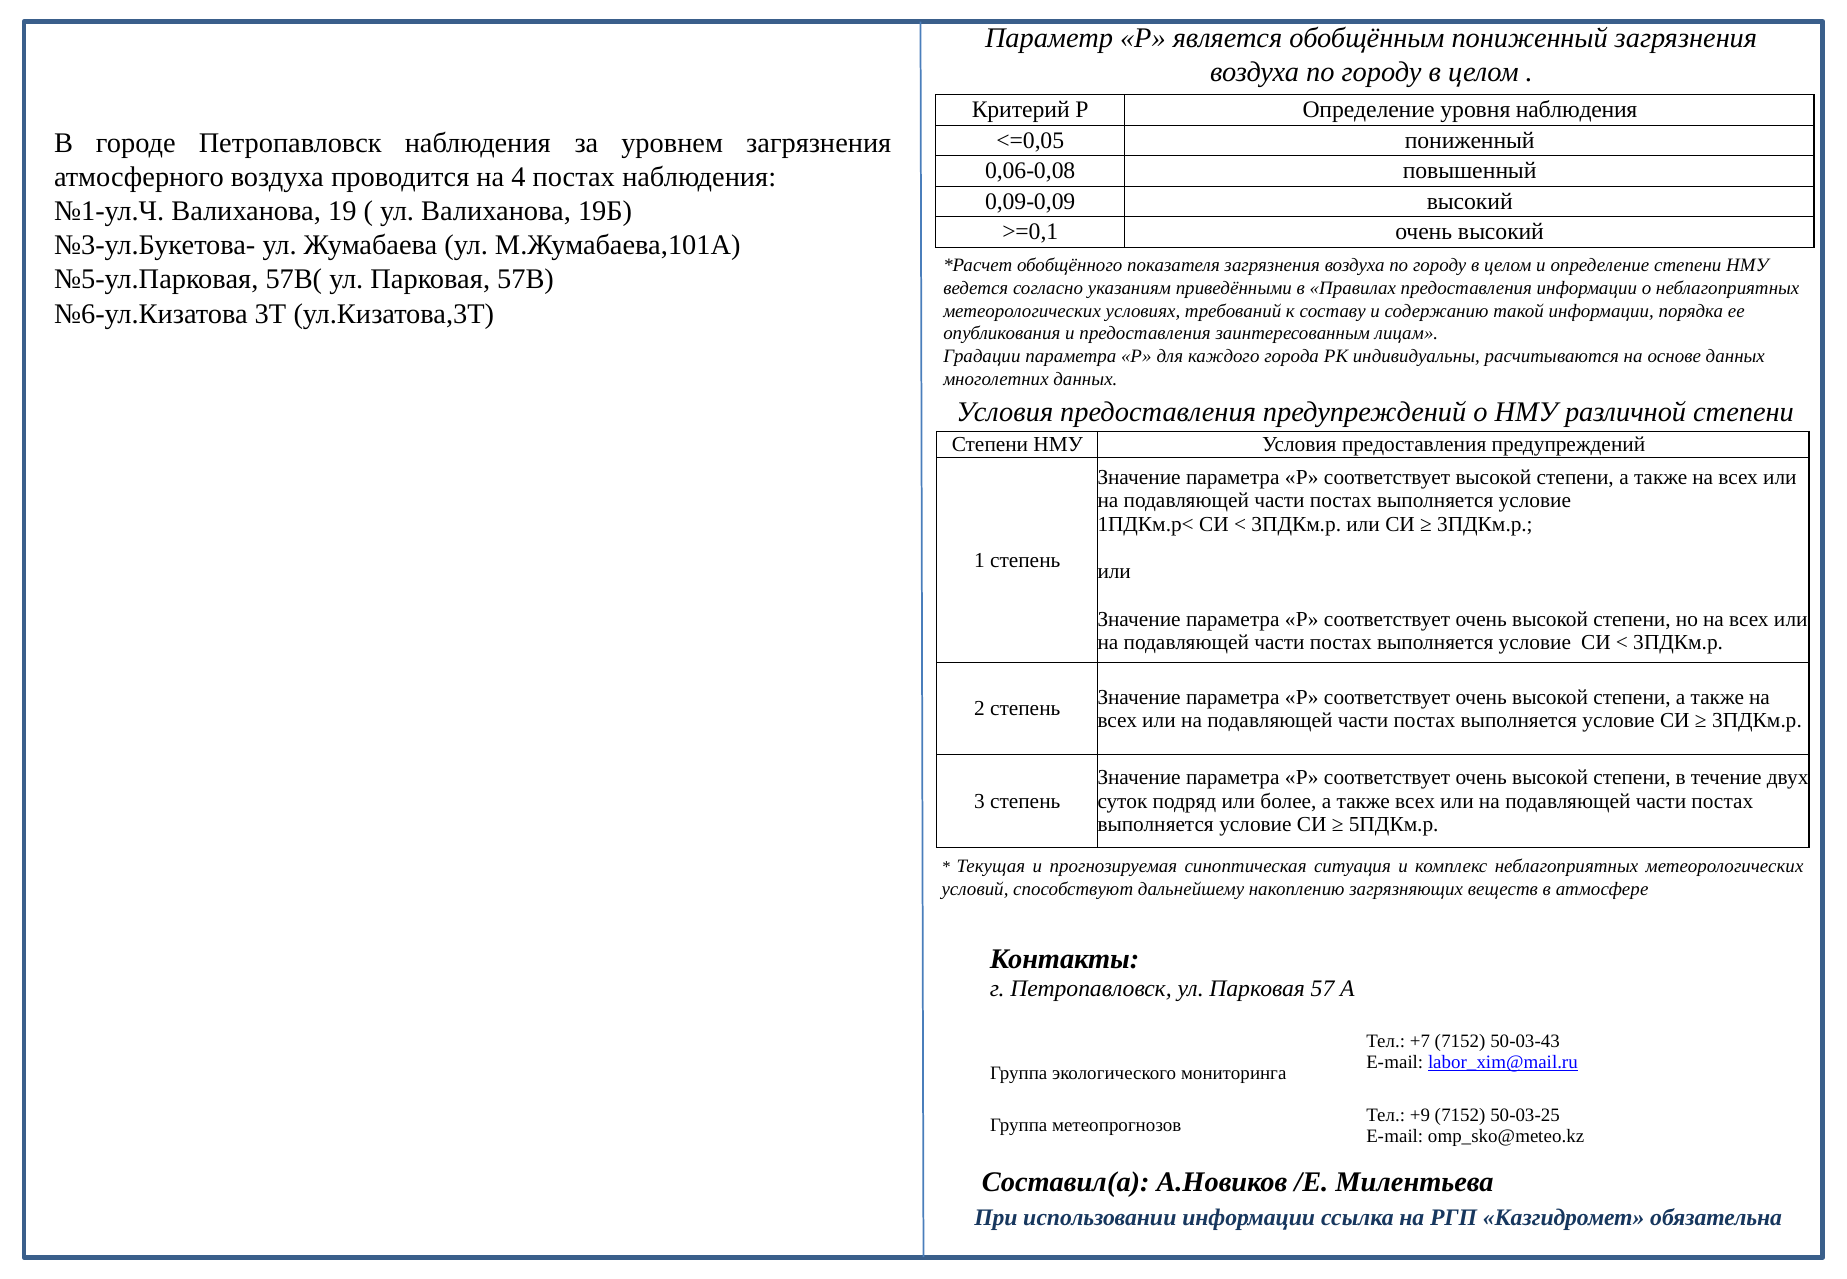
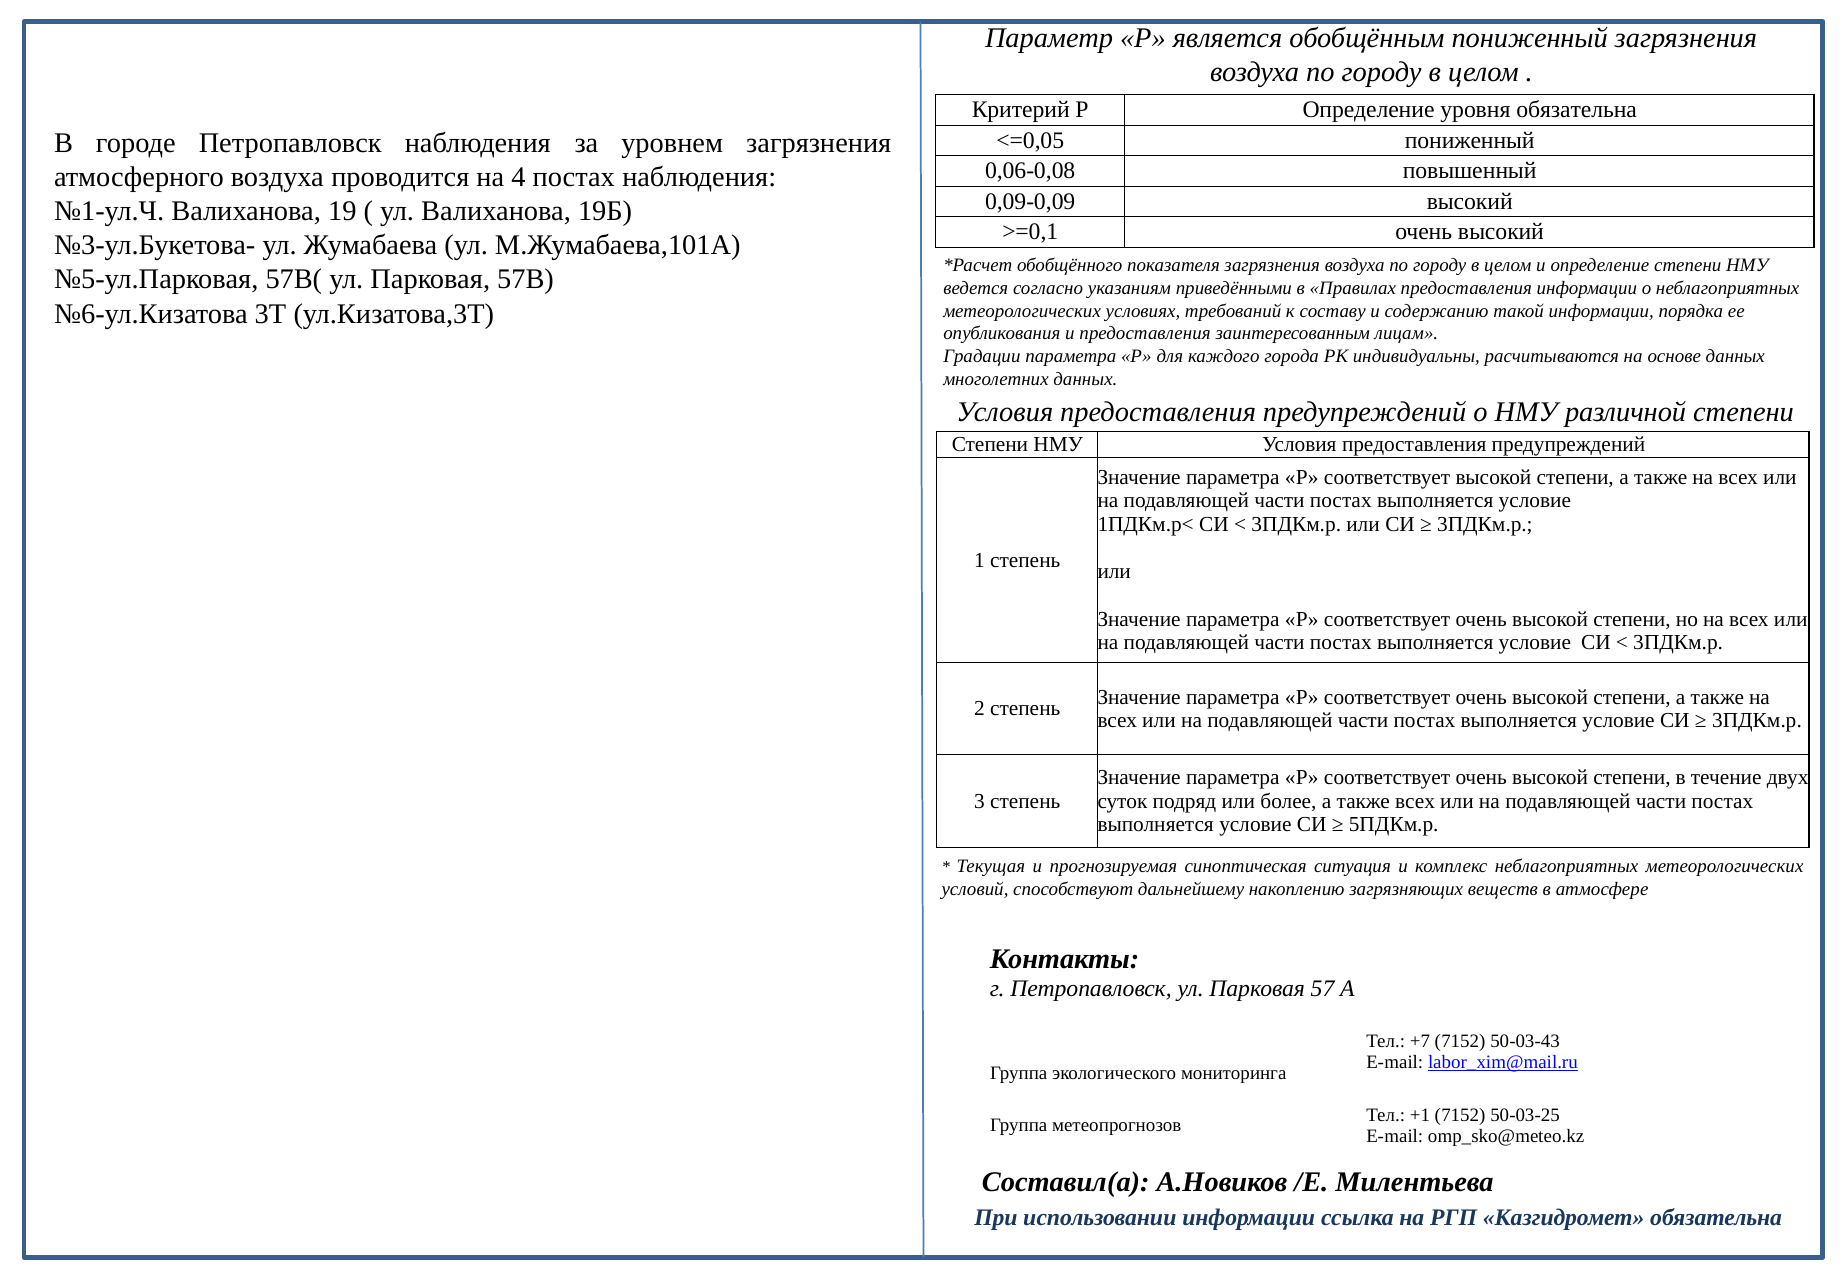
уровня наблюдения: наблюдения -> обязательна
+9: +9 -> +1
